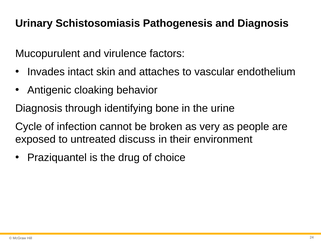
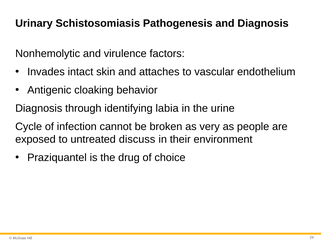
Mucopurulent: Mucopurulent -> Nonhemolytic
bone: bone -> labia
